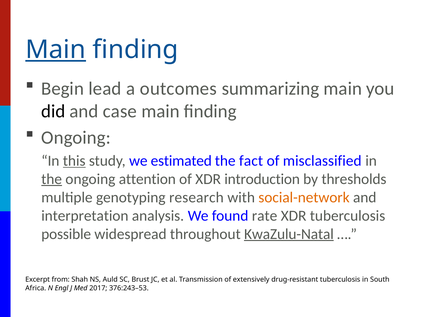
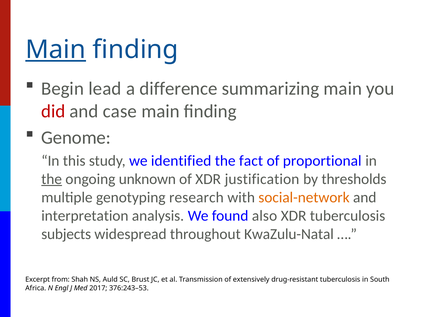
outcomes: outcomes -> difference
did colour: black -> red
Ongoing at (76, 138): Ongoing -> Genome
this underline: present -> none
estimated: estimated -> identified
misclassified: misclassified -> proportional
attention: attention -> unknown
introduction: introduction -> justification
rate: rate -> also
possible: possible -> subjects
KwaZulu-Natal underline: present -> none
